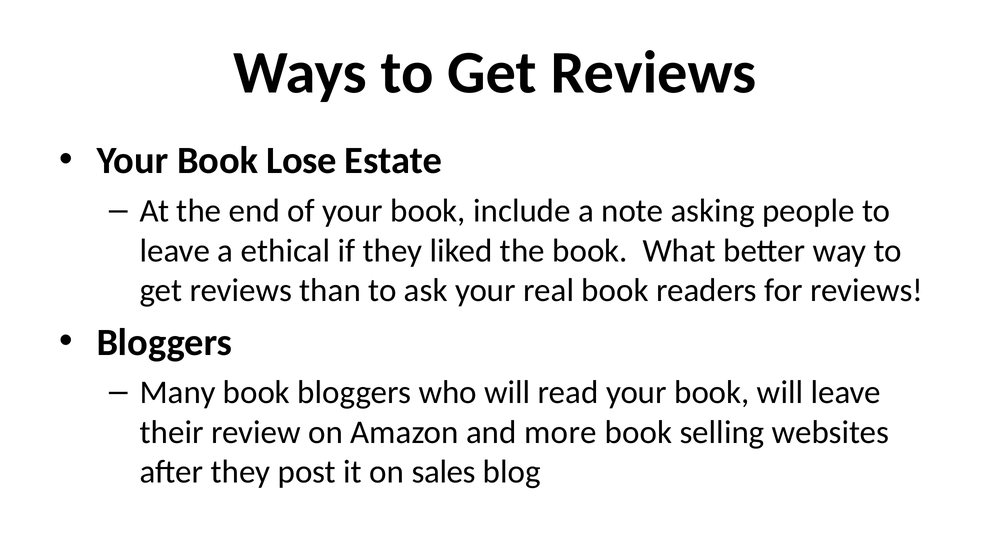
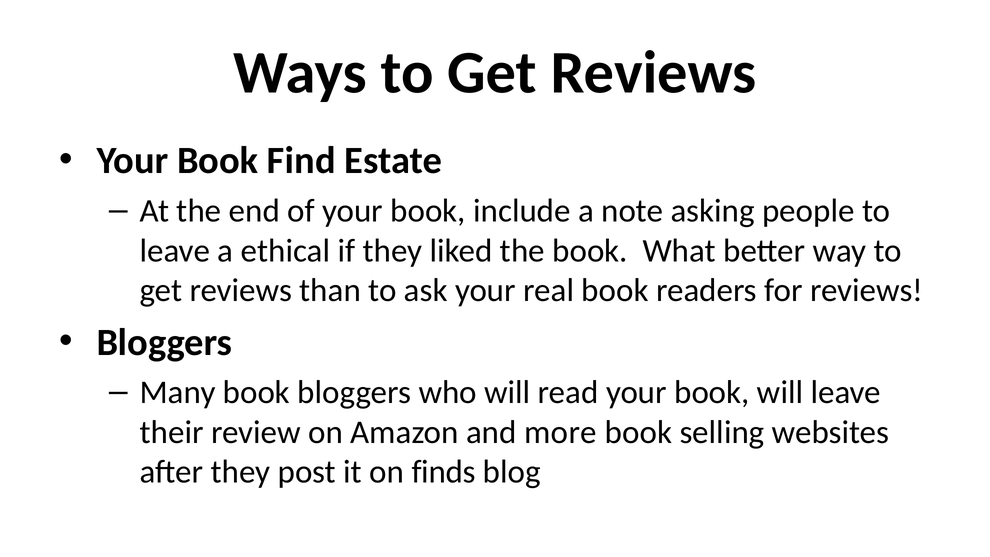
Lose: Lose -> Find
sales: sales -> finds
